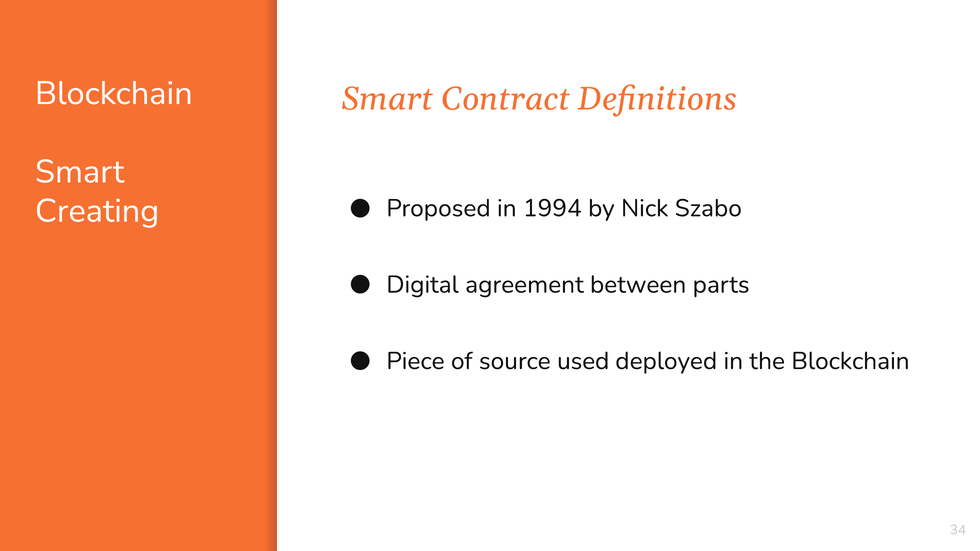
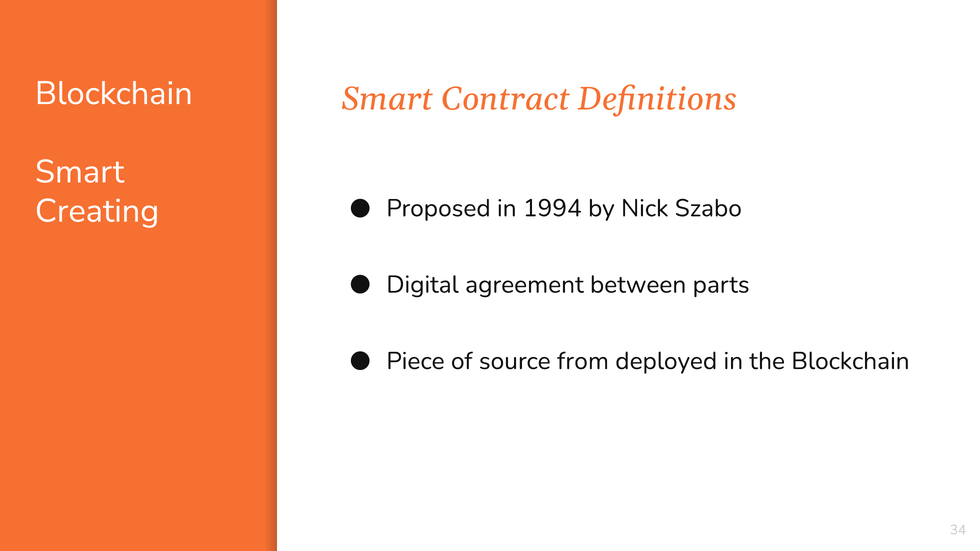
used: used -> from
